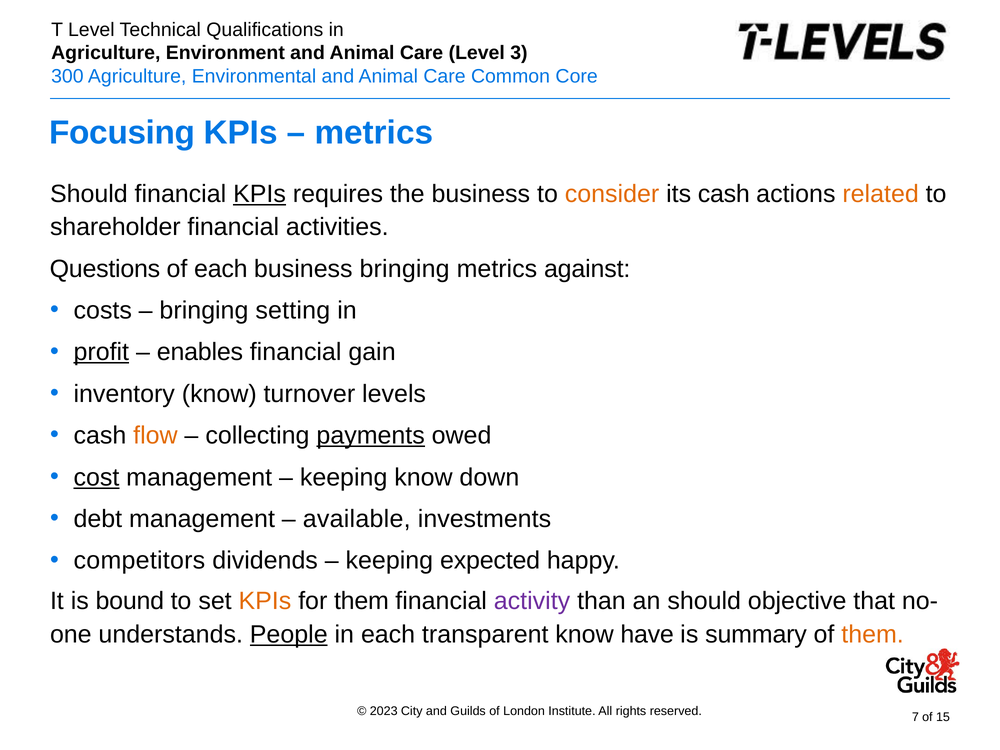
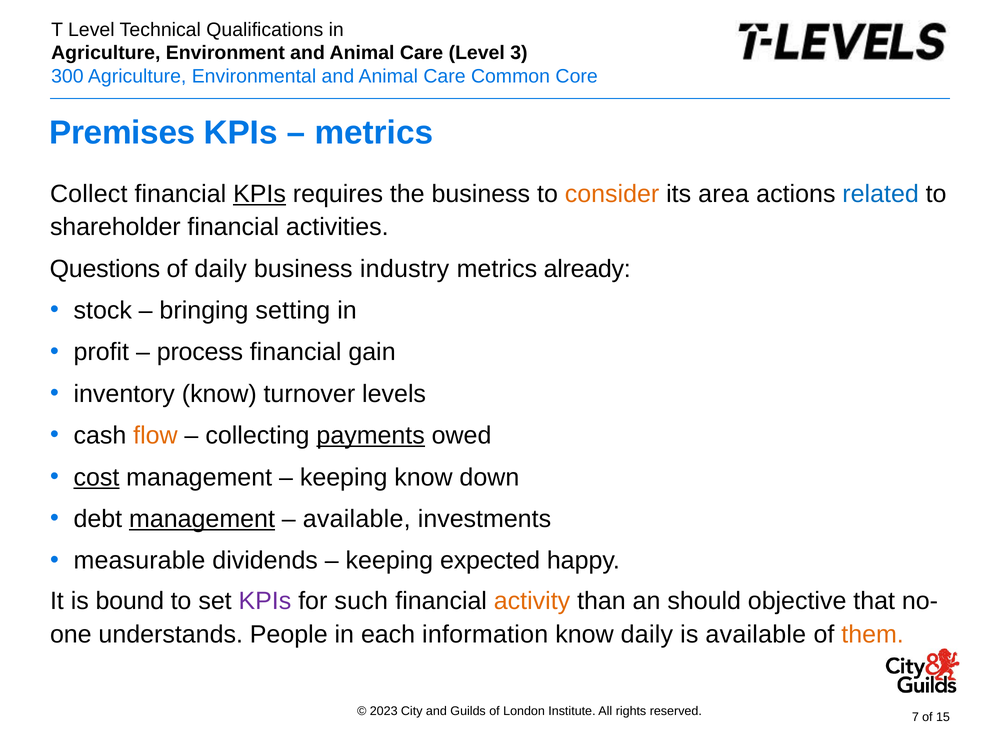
Focusing: Focusing -> Premises
Should at (89, 194): Should -> Collect
its cash: cash -> area
related colour: orange -> blue
of each: each -> daily
business bringing: bringing -> industry
against: against -> already
costs: costs -> stock
profit underline: present -> none
enables: enables -> process
management at (202, 519) underline: none -> present
competitors: competitors -> measurable
KPIs at (265, 601) colour: orange -> purple
for them: them -> such
activity colour: purple -> orange
People underline: present -> none
transparent: transparent -> information
know have: have -> daily
is summary: summary -> available
